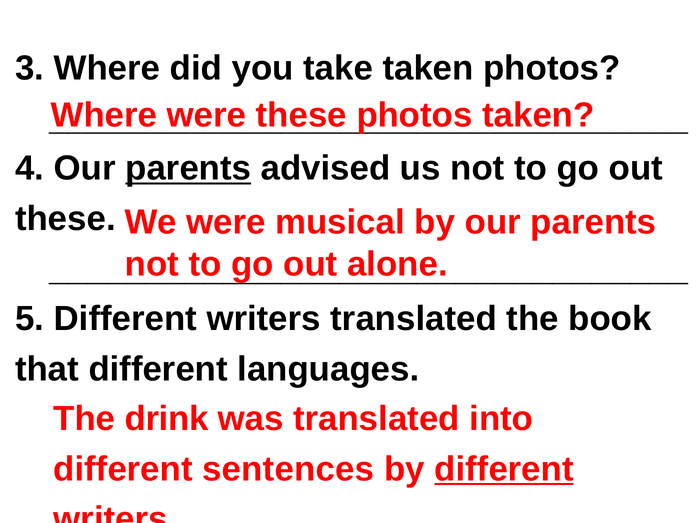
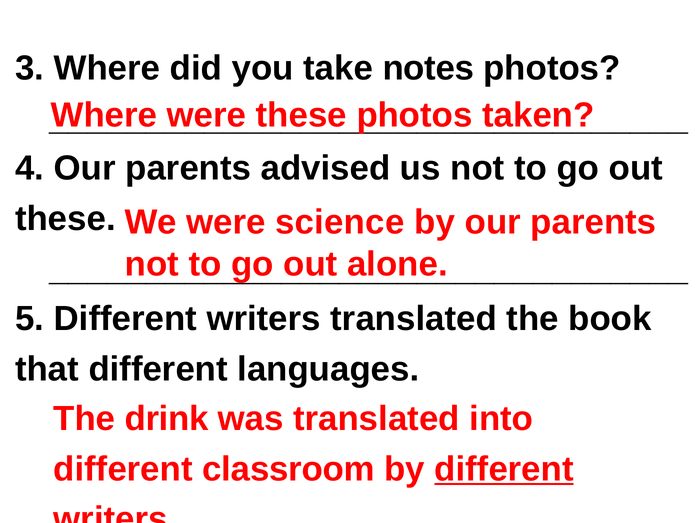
take taken: taken -> notes
parents at (188, 168) underline: present -> none
musical: musical -> science
sentences: sentences -> classroom
